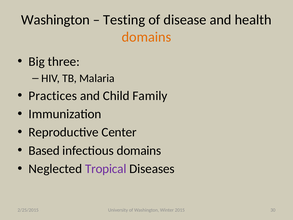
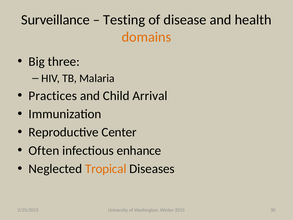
Washington at (55, 20): Washington -> Surveillance
Family: Family -> Arrival
Based: Based -> Often
infectious domains: domains -> enhance
Tropical colour: purple -> orange
